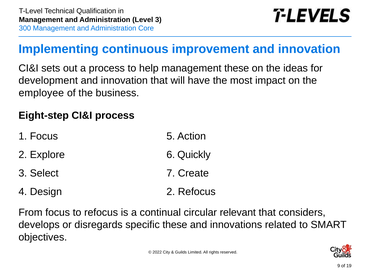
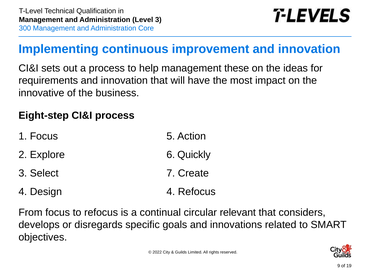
development: development -> requirements
employee: employee -> innovative
Design 2: 2 -> 4
specific these: these -> goals
